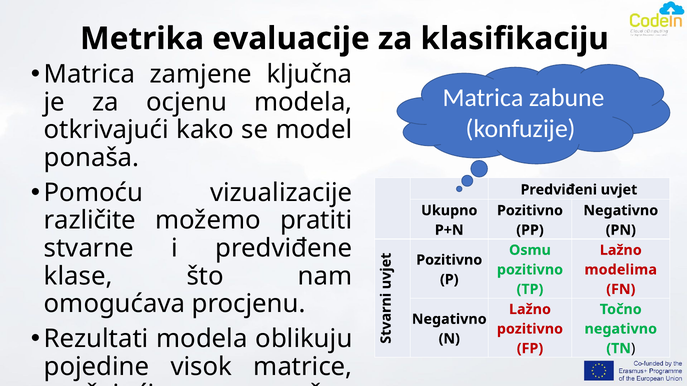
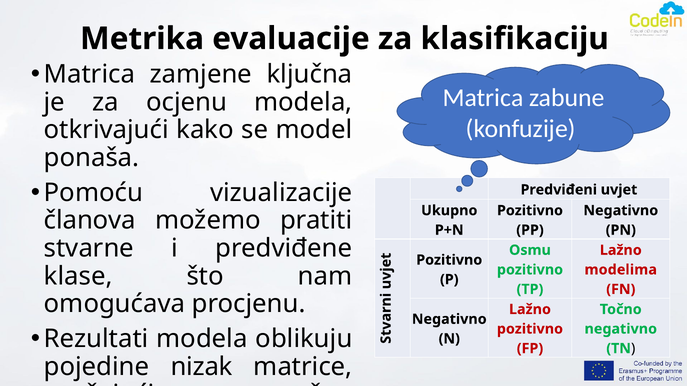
različite: različite -> članova
visok: visok -> nizak
